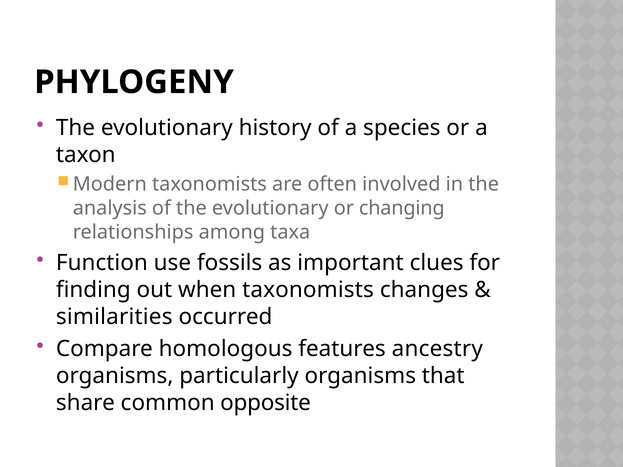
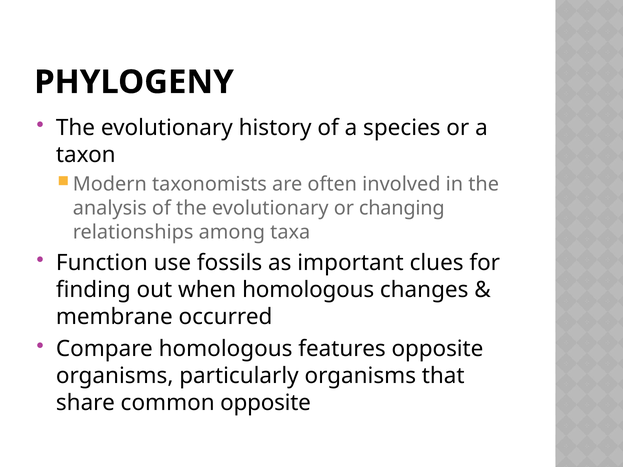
when taxonomists: taxonomists -> homologous
similarities: similarities -> membrane
features ancestry: ancestry -> opposite
